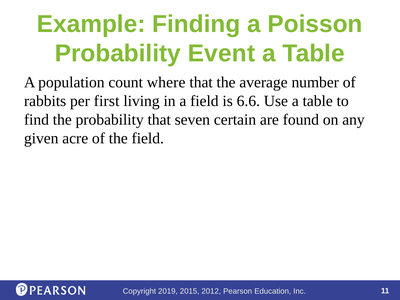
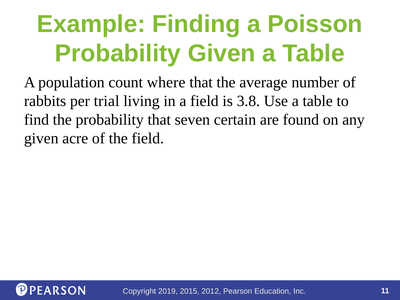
Probability Event: Event -> Given
first: first -> trial
6.6: 6.6 -> 3.8
